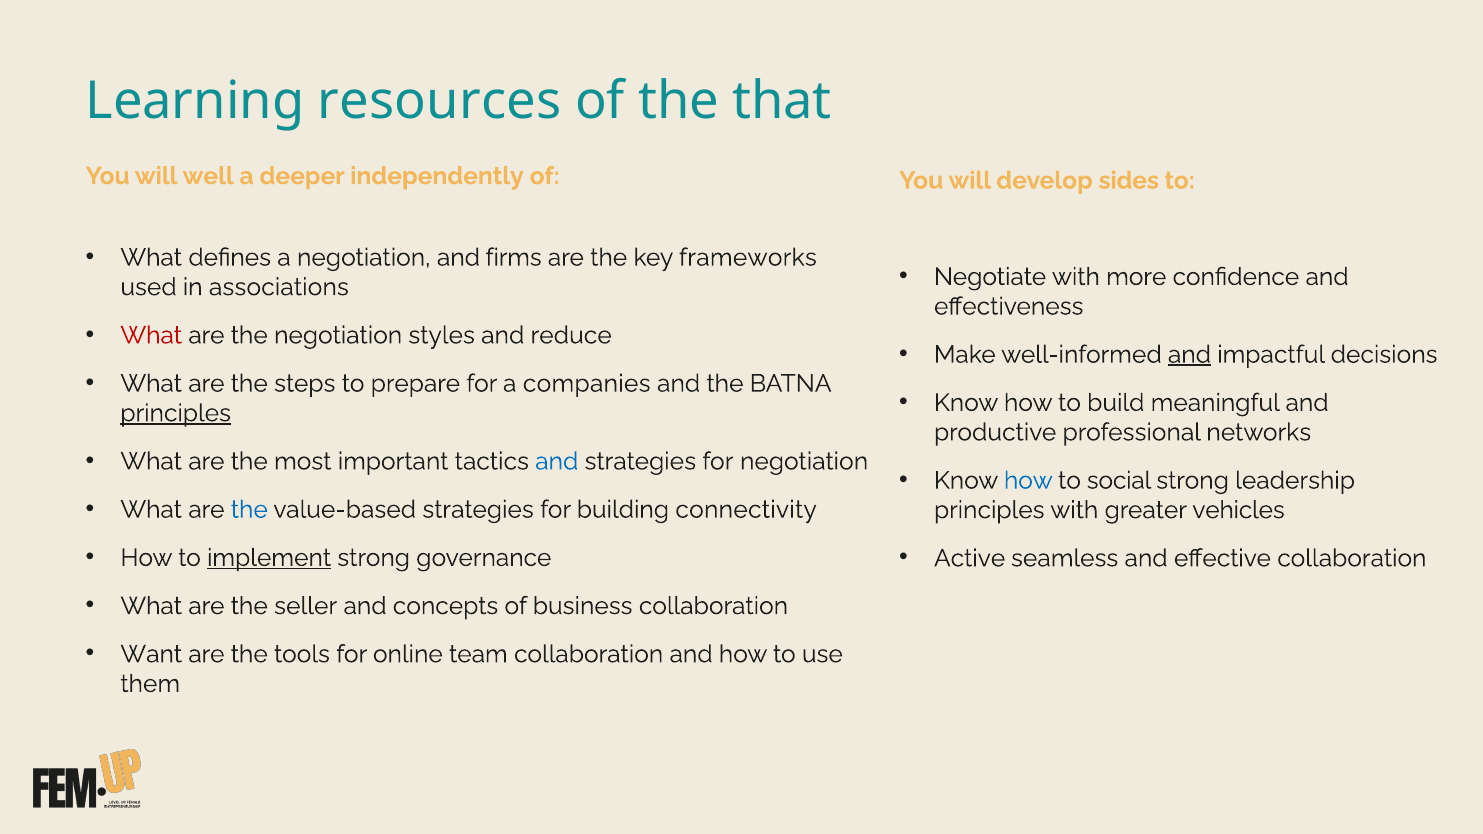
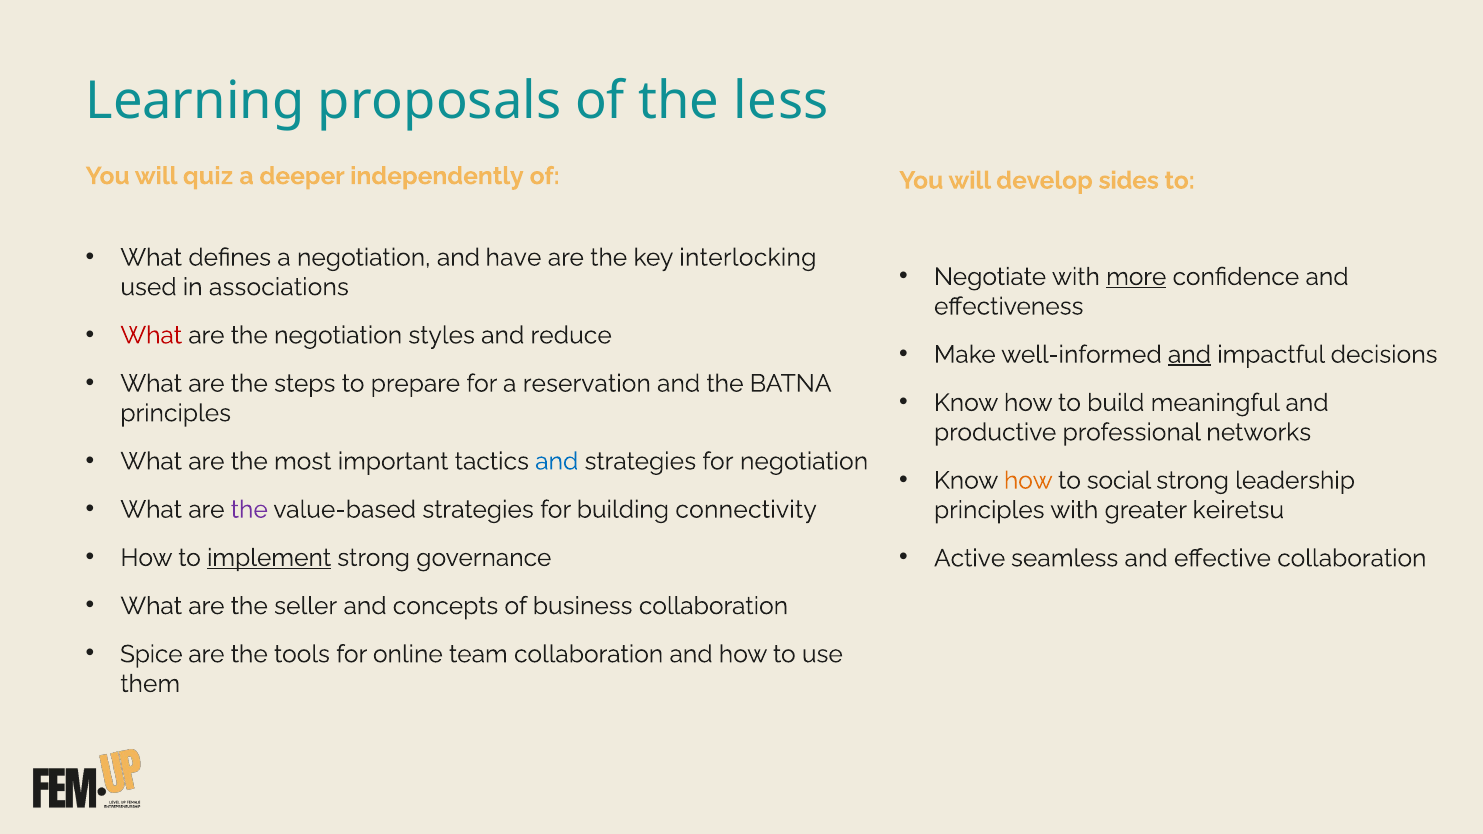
resources: resources -> proposals
that: that -> less
well: well -> quiz
firms: firms -> have
frameworks: frameworks -> interlocking
more underline: none -> present
companies: companies -> reservation
principles at (176, 413) underline: present -> none
how at (1028, 481) colour: blue -> orange
the at (249, 510) colour: blue -> purple
vehicles: vehicles -> keiretsu
Want: Want -> Spice
